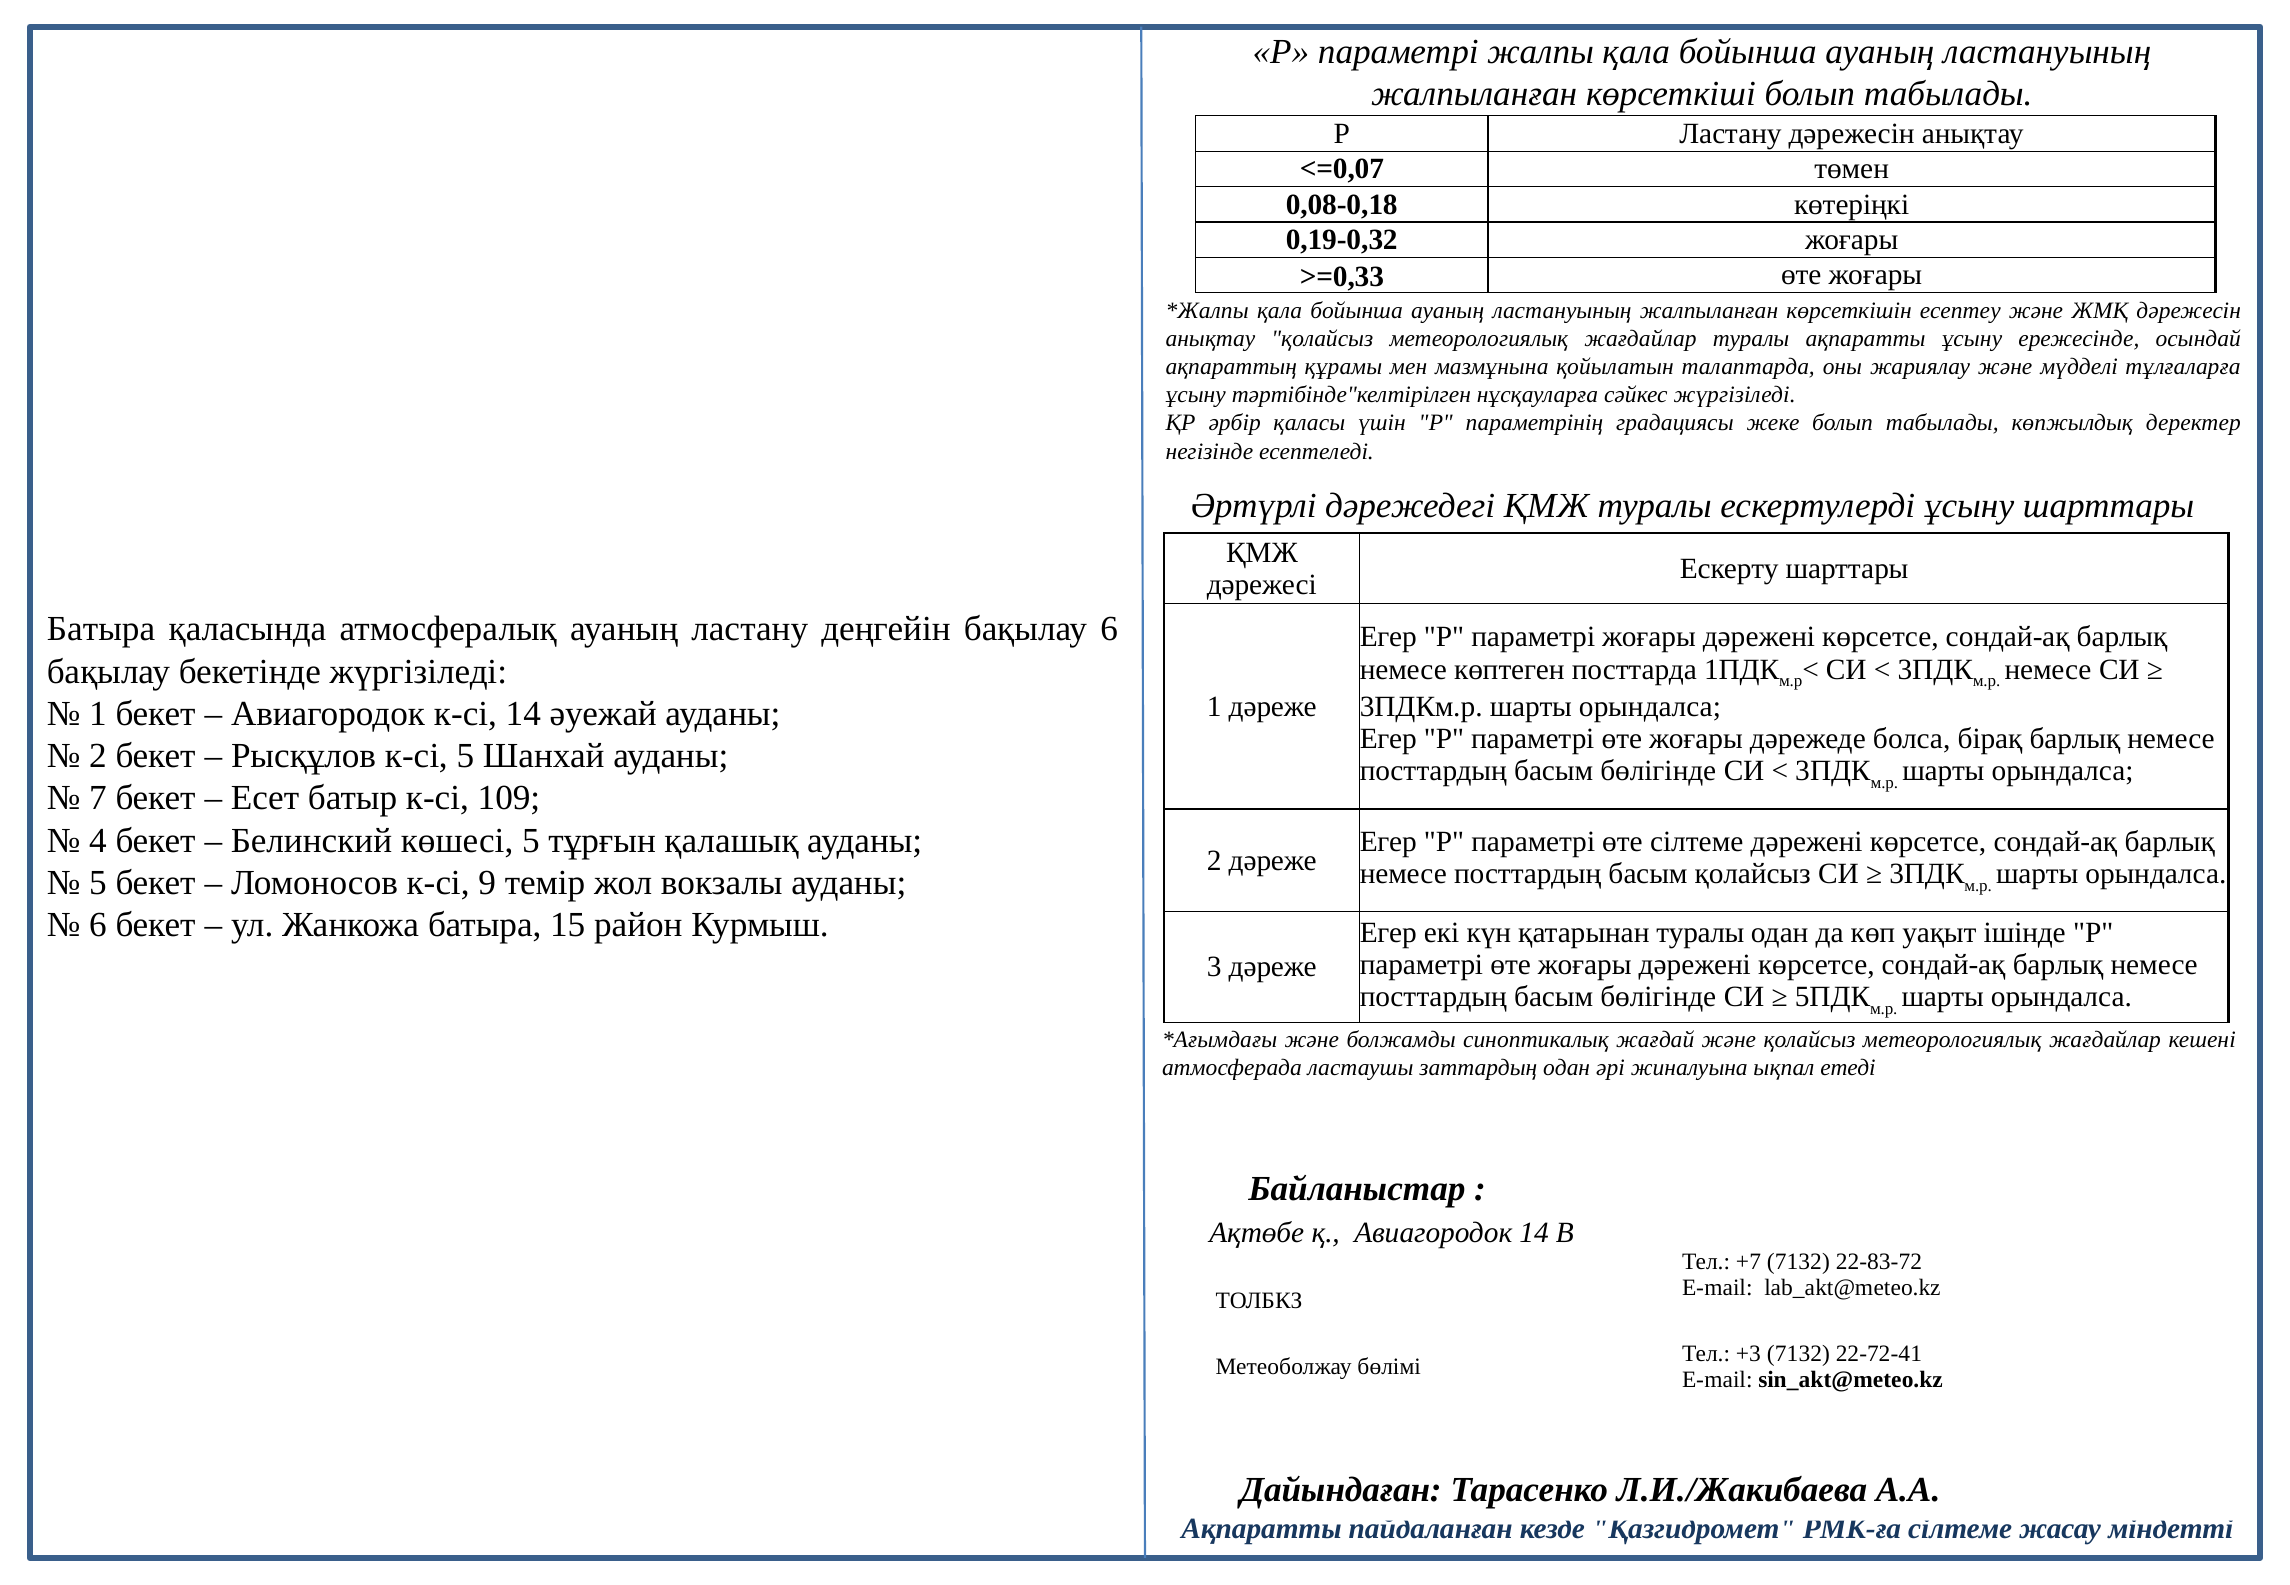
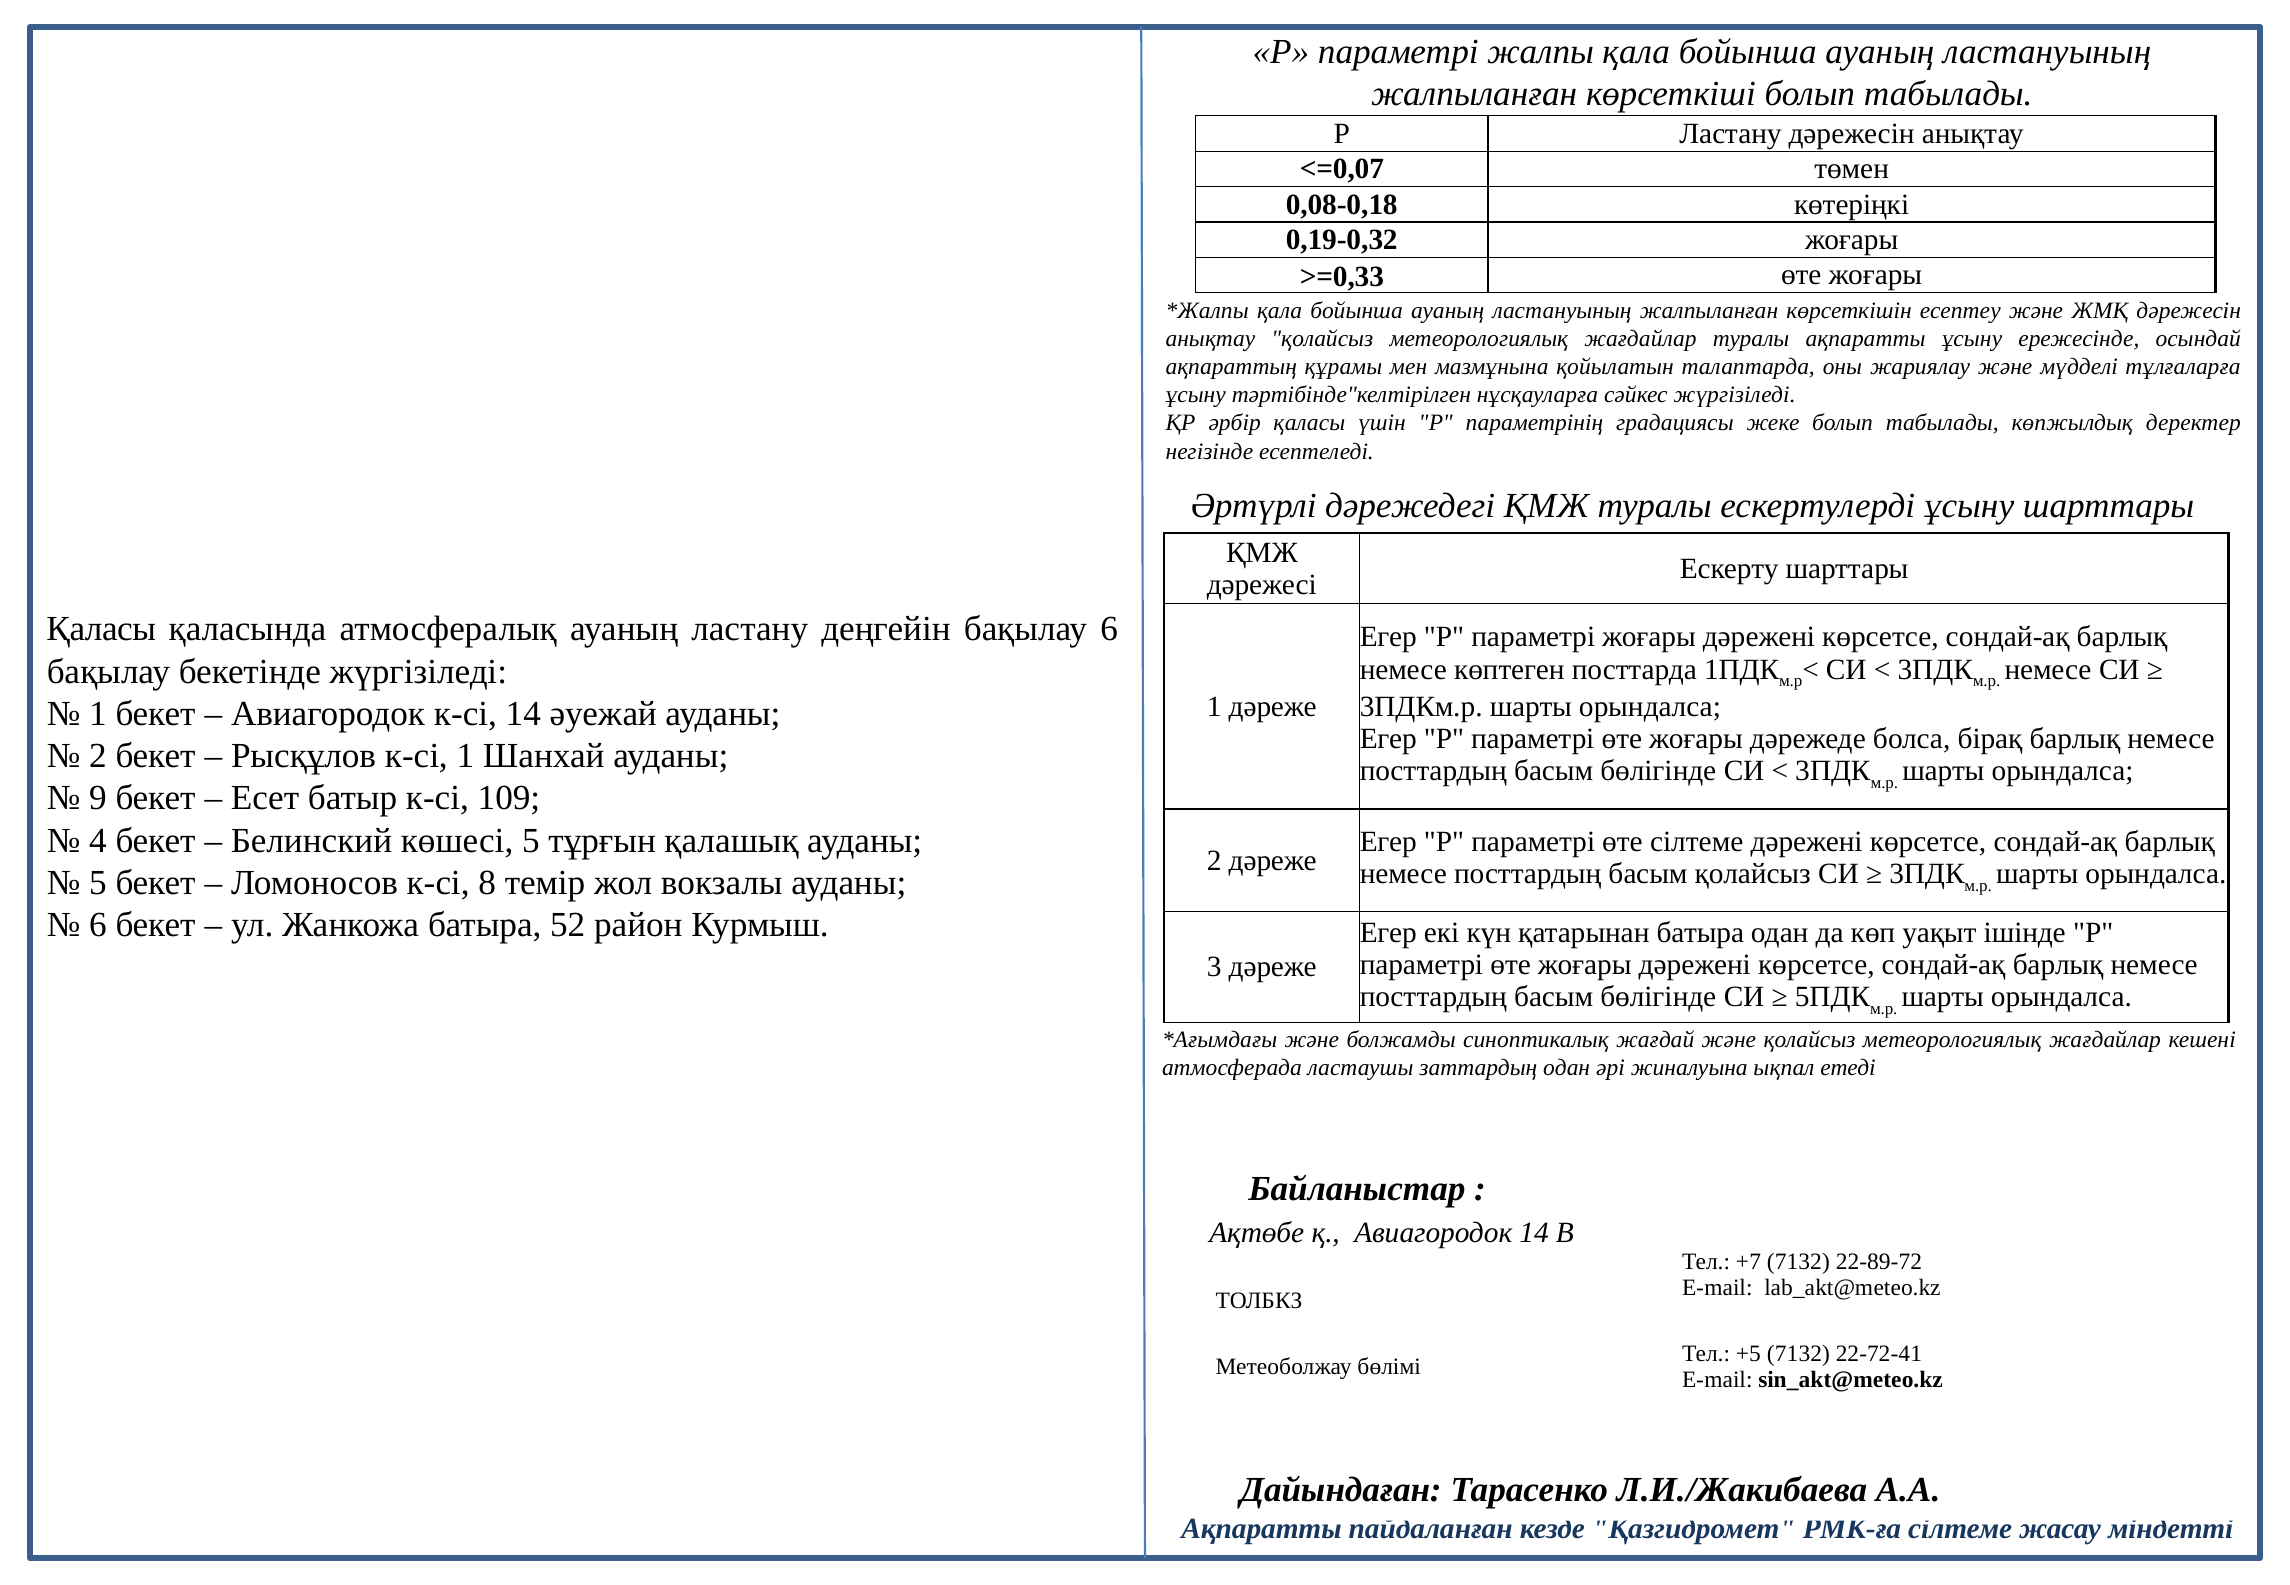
Батыра at (101, 629): Батыра -> Қаласы
к-сі 5: 5 -> 1
7: 7 -> 9
9: 9 -> 8
15: 15 -> 52
қатарынан туралы: туралы -> батыра
22-83-72: 22-83-72 -> 22-89-72
+3: +3 -> +5
